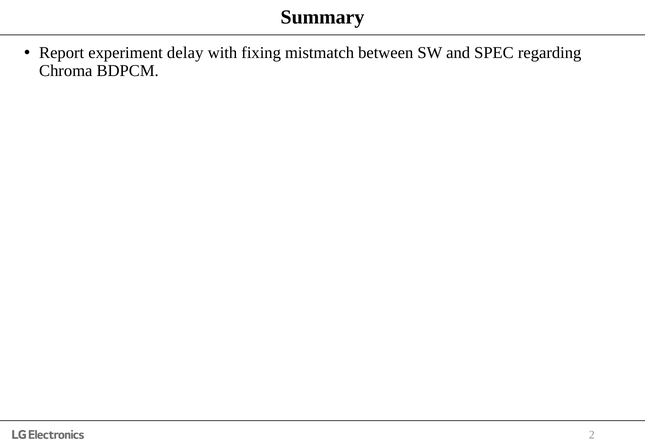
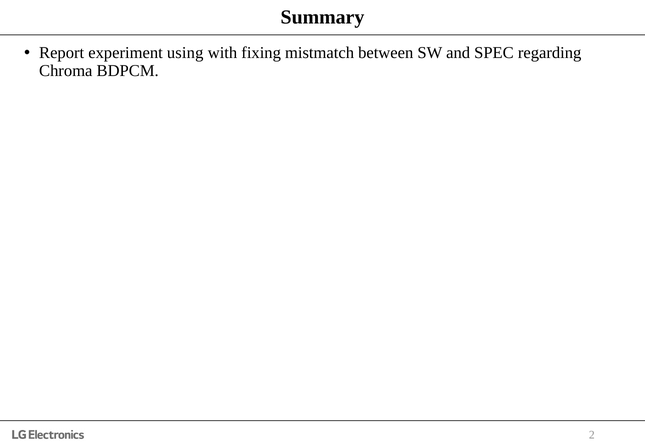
delay: delay -> using
